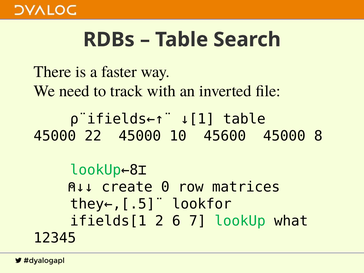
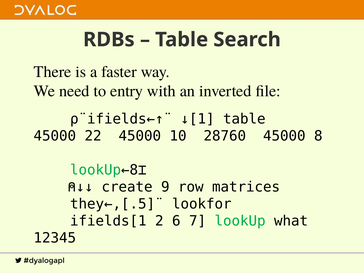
track: track -> entry
45600: 45600 -> 28760
0: 0 -> 9
